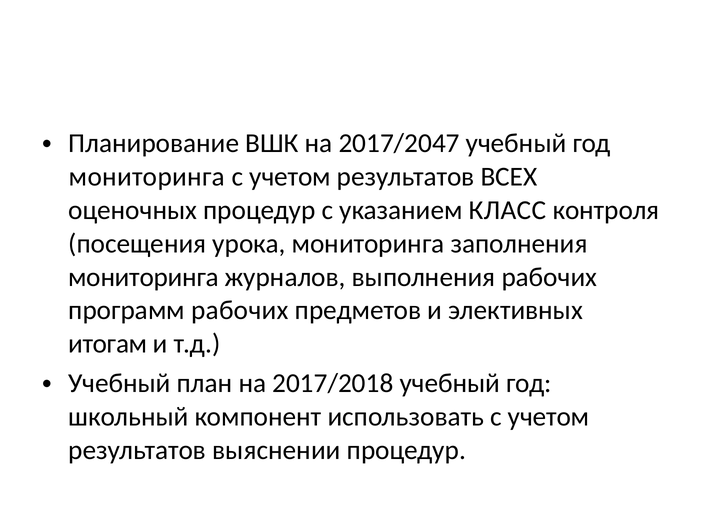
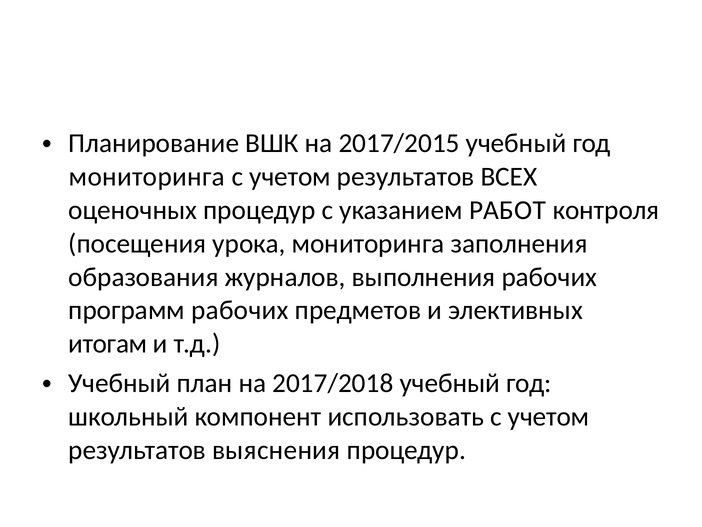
2017/2047: 2017/2047 -> 2017/2015
КЛАСС: КЛАСС -> РАБОТ
мониторинга at (144, 277): мониторинга -> образования
выяснении: выяснении -> выяснения
